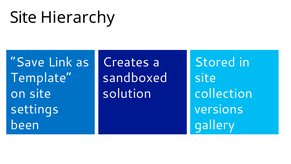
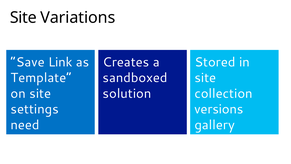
Hierarchy: Hierarchy -> Variations
been: been -> need
